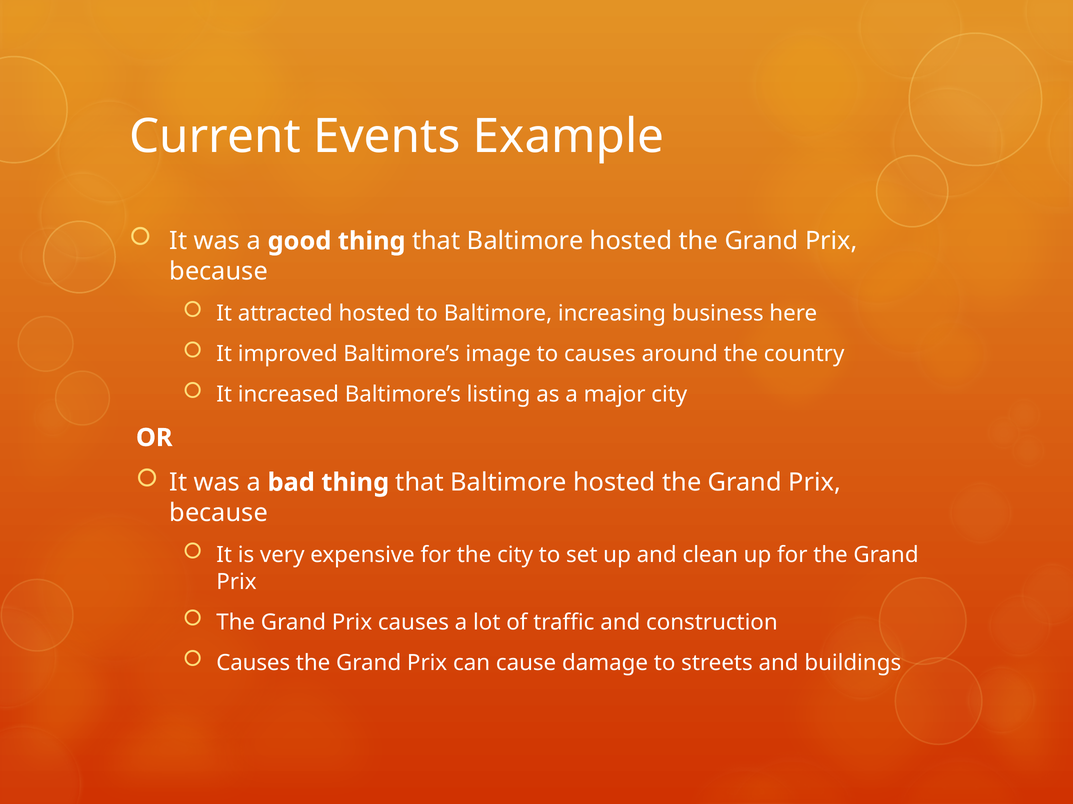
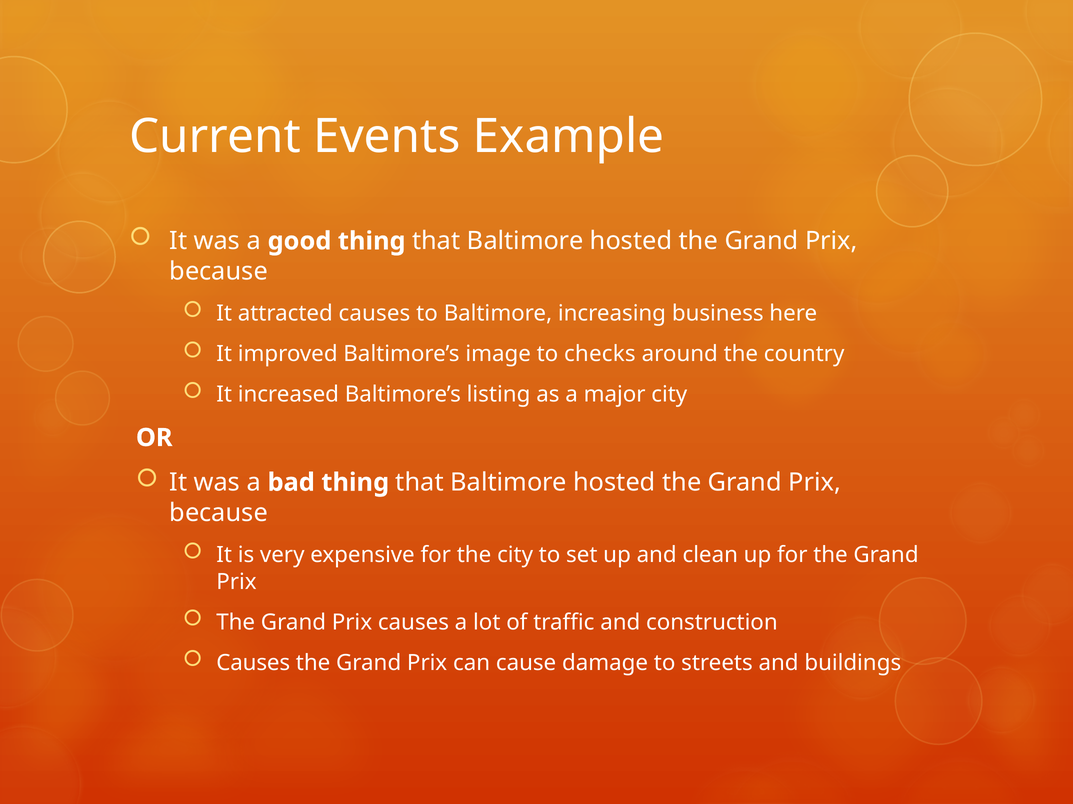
attracted hosted: hosted -> causes
to causes: causes -> checks
